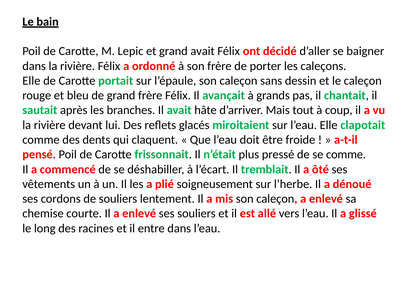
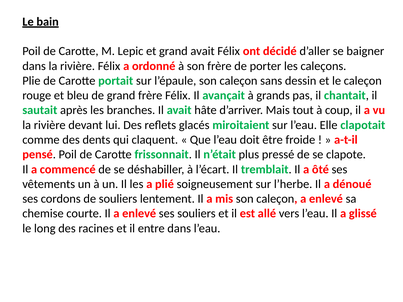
Elle at (31, 81): Elle -> Plie
se comme: comme -> clapote
